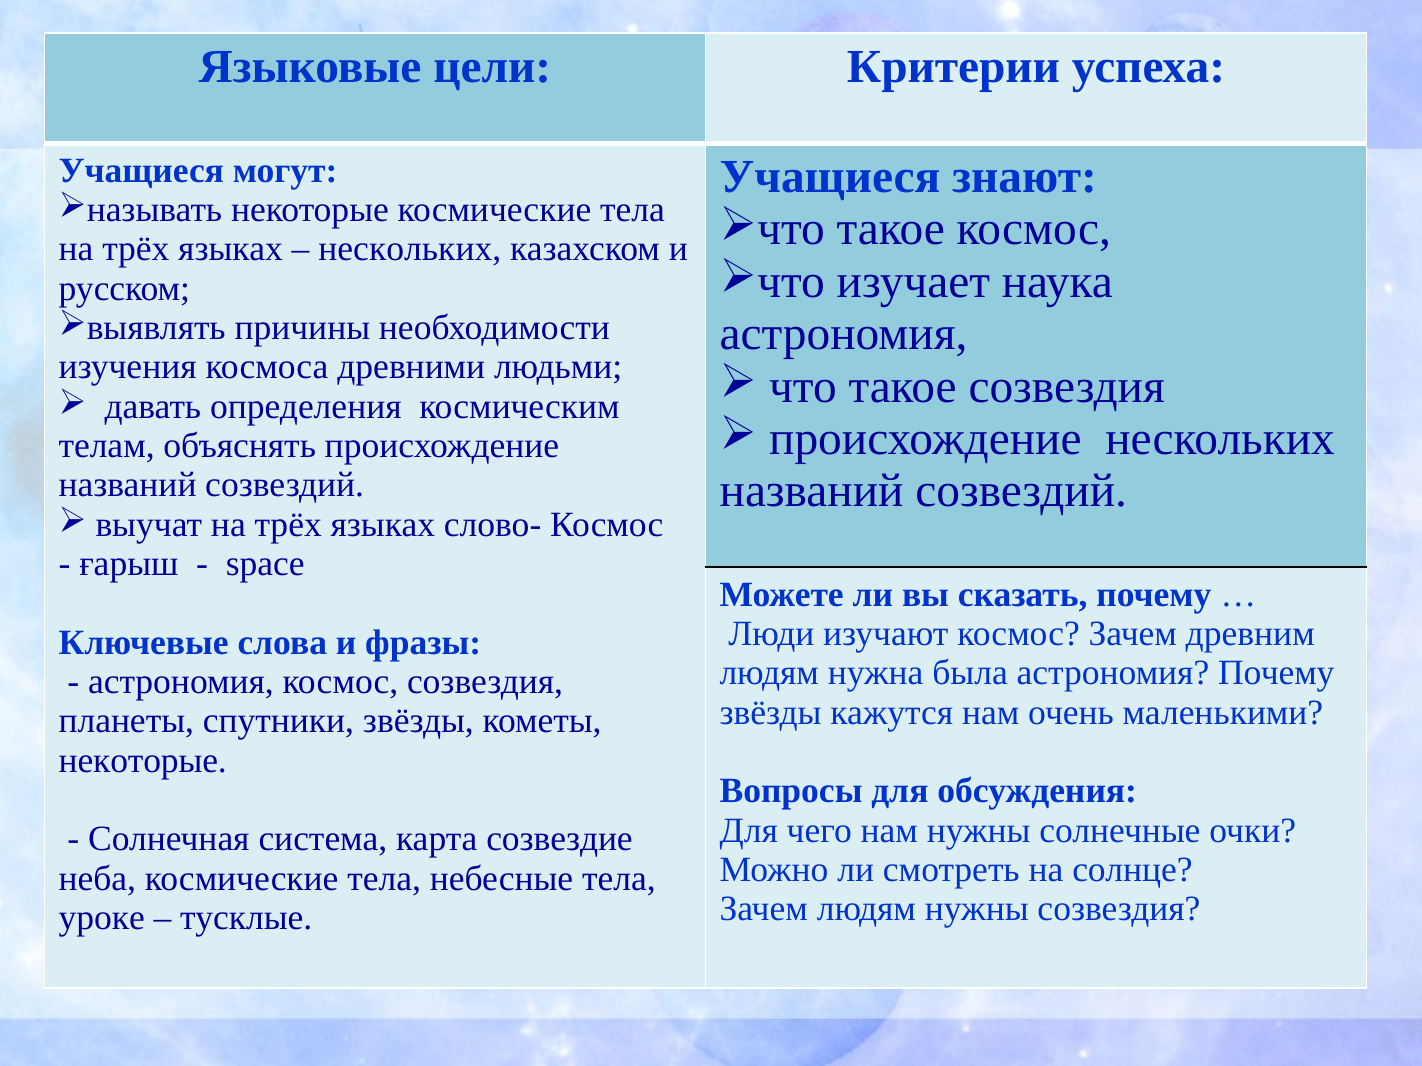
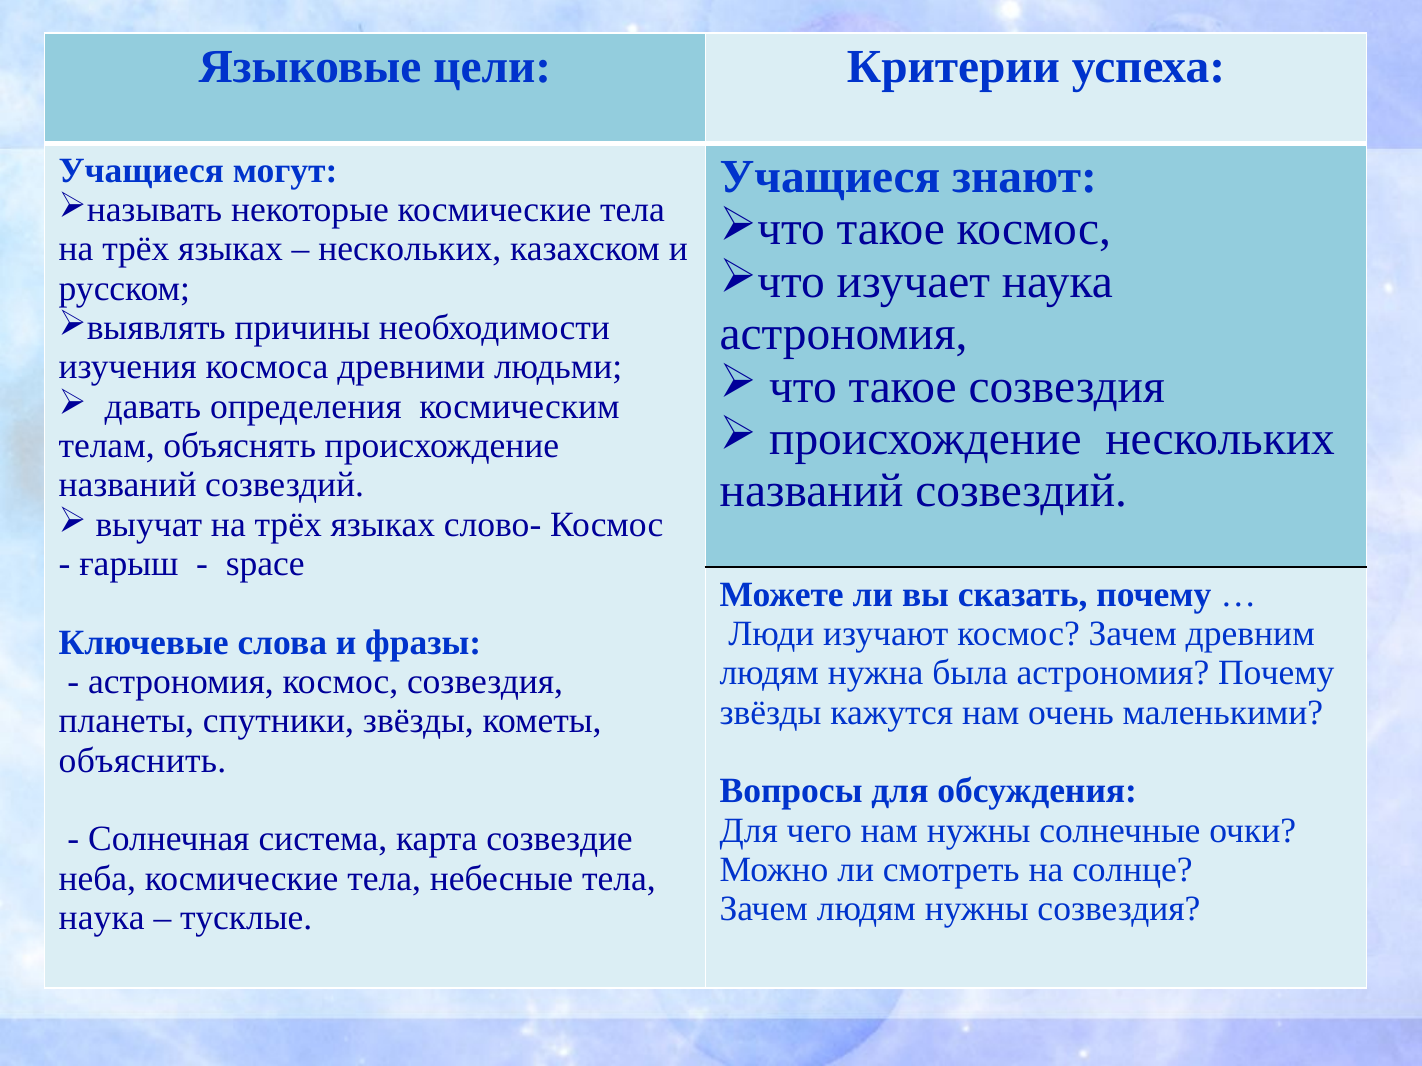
некоторые at (143, 761): некоторые -> объяснить
уроке at (102, 918): уроке -> наука
